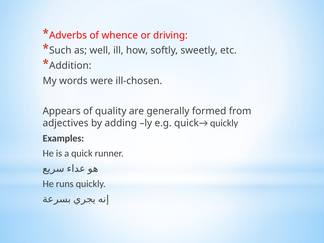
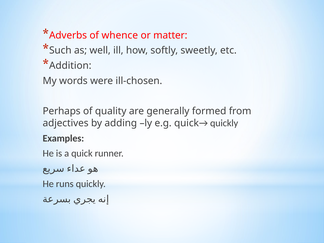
driving: driving -> matter
Appears: Appears -> Perhaps
